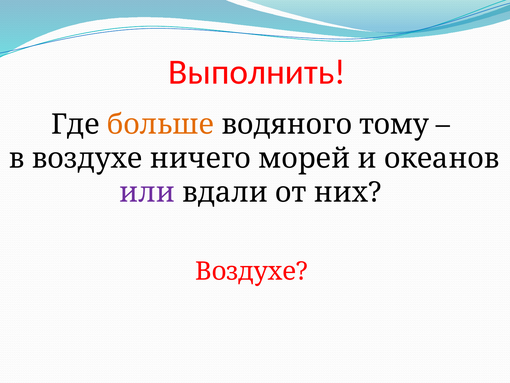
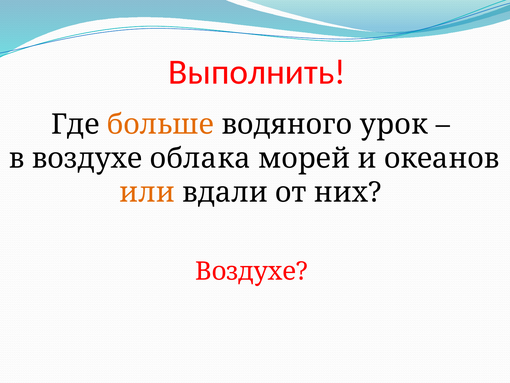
тому: тому -> урок
ничего: ничего -> облака
или colour: purple -> orange
